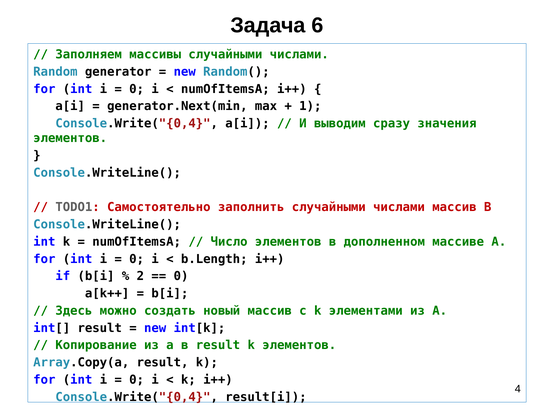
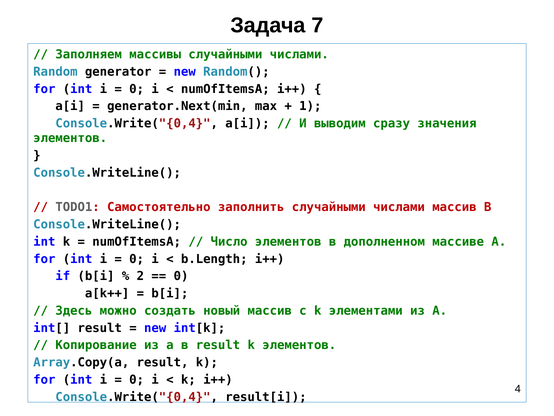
6: 6 -> 7
